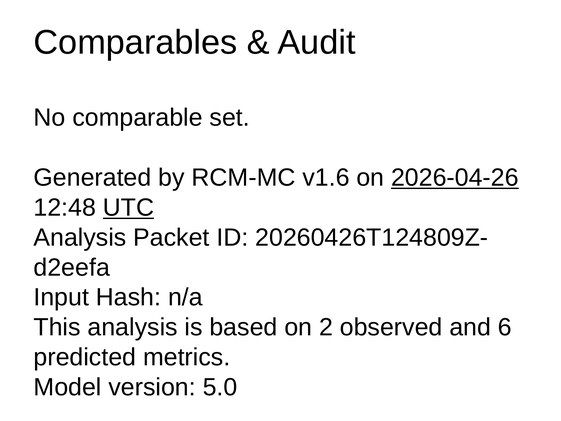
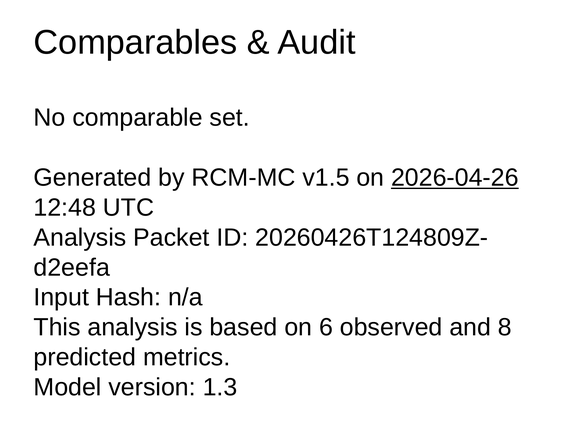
v1.6: v1.6 -> v1.5
UTC underline: present -> none
2: 2 -> 6
6: 6 -> 8
5.0: 5.0 -> 1.3
